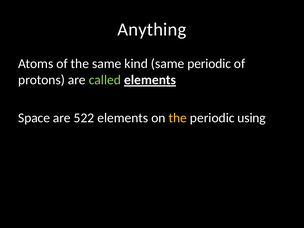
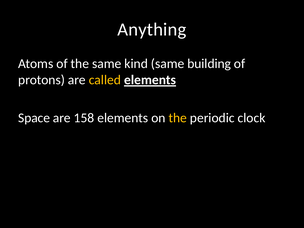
same periodic: periodic -> building
called colour: light green -> yellow
522: 522 -> 158
using: using -> clock
